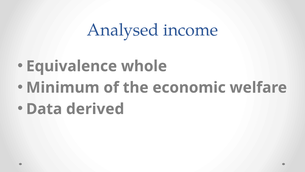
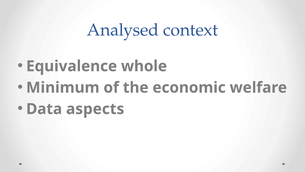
income: income -> context
derived: derived -> aspects
